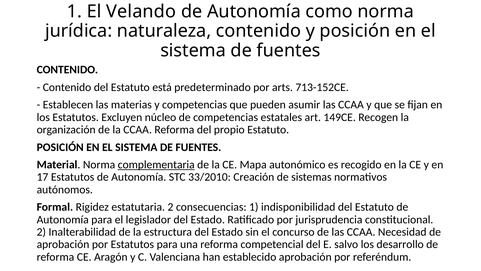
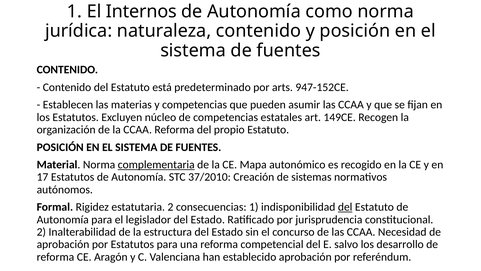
Velando: Velando -> Internos
713-152CE: 713-152CE -> 947-152CE
33/2010: 33/2010 -> 37/2010
del at (345, 207) underline: none -> present
